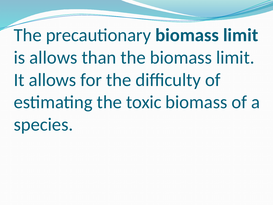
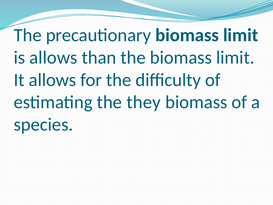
toxic: toxic -> they
